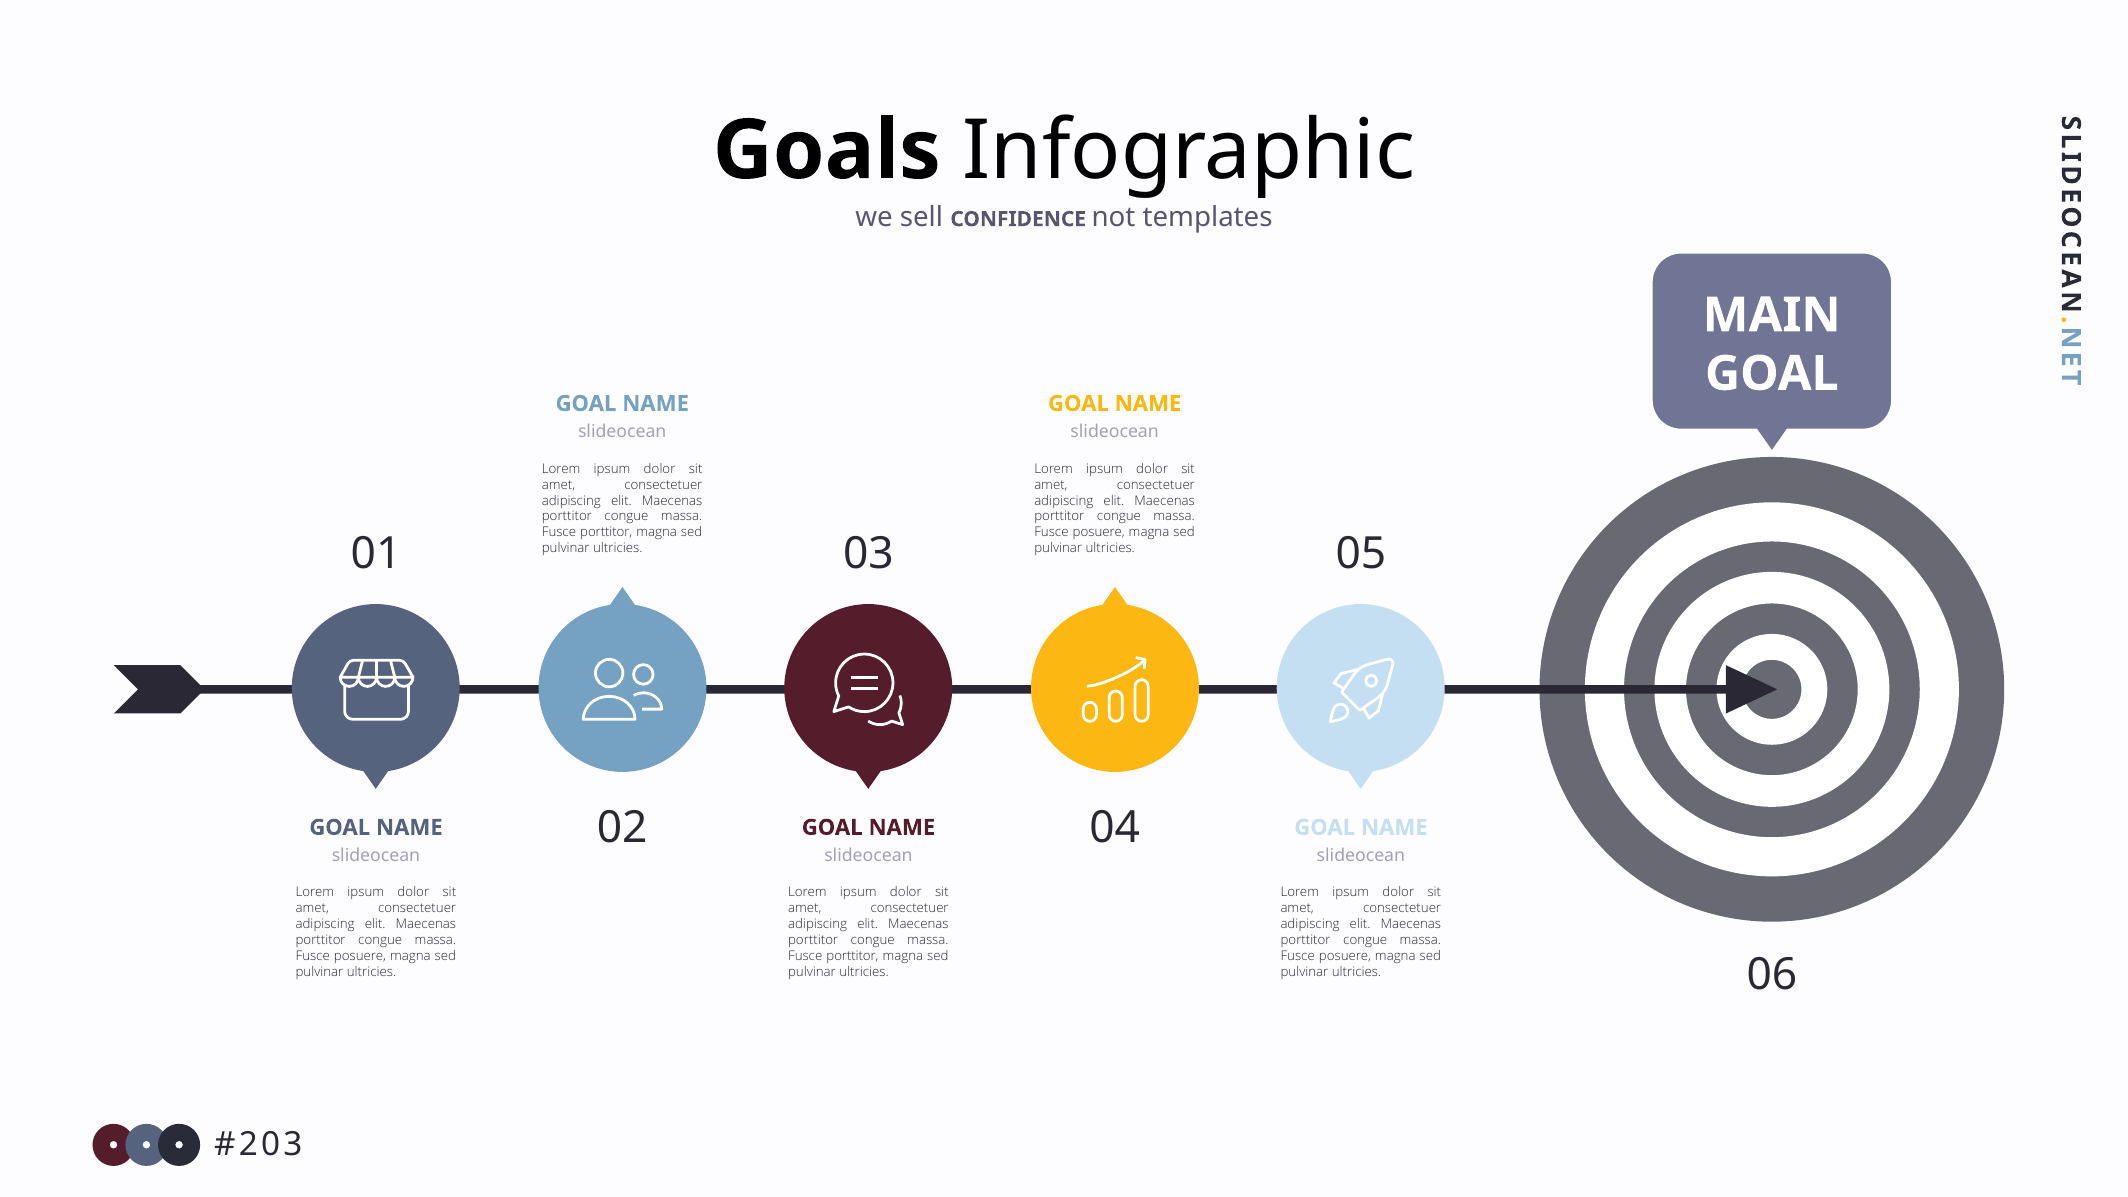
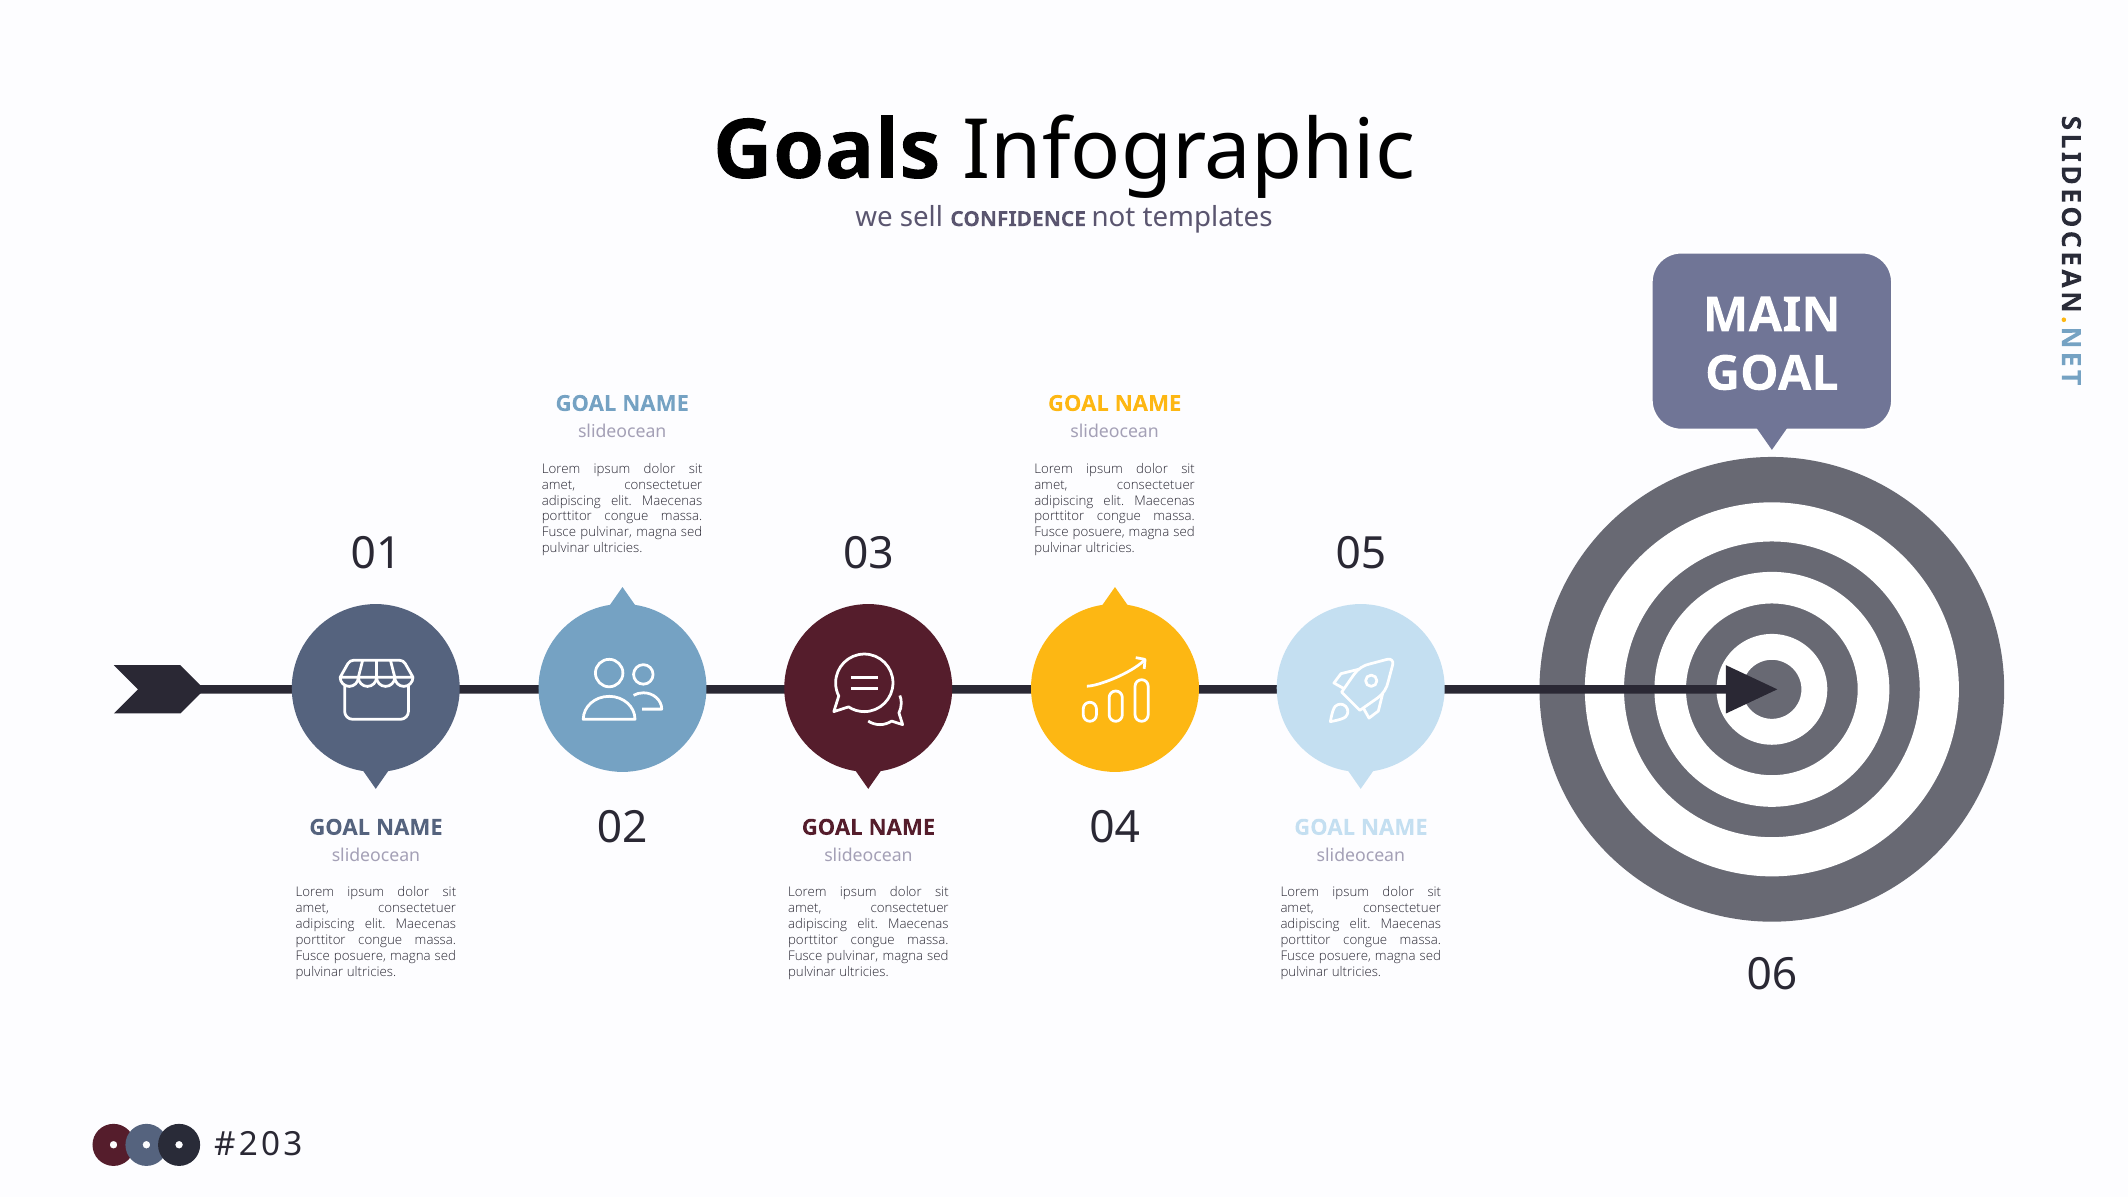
porttitor at (606, 533): porttitor -> pulvinar
porttitor at (853, 956): porttitor -> pulvinar
